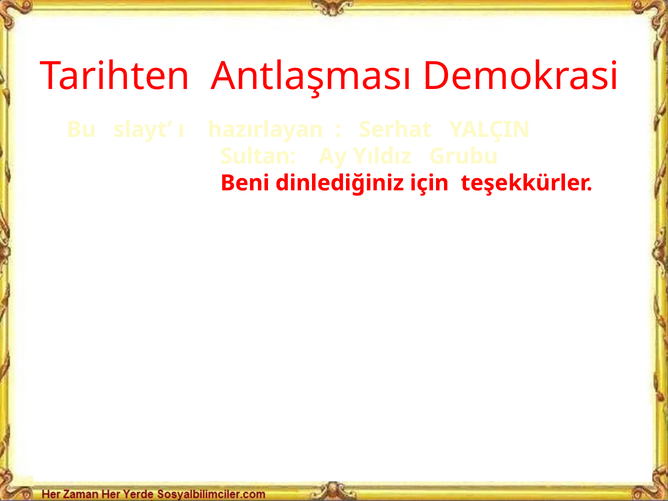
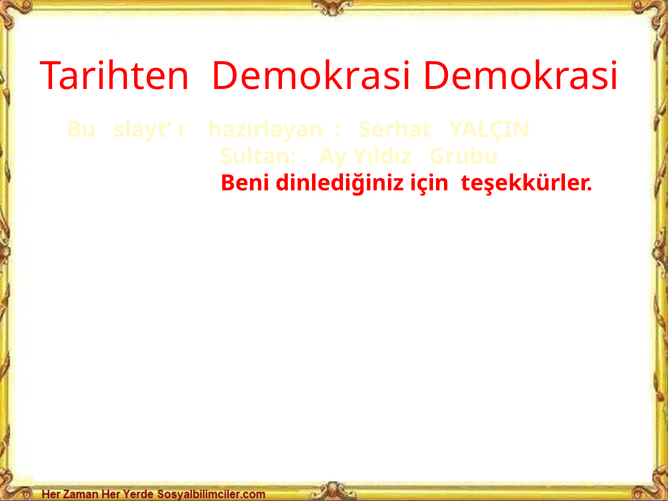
Tarihten Antlaşması: Antlaşması -> Demokrasi
